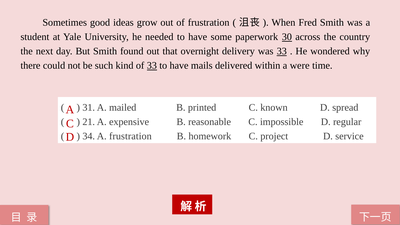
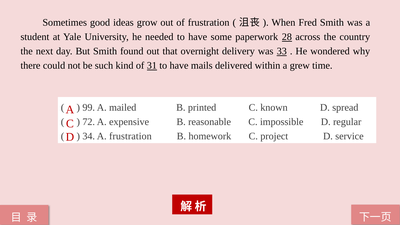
30: 30 -> 28
of 33: 33 -> 31
were: were -> grew
31: 31 -> 99
21: 21 -> 72
